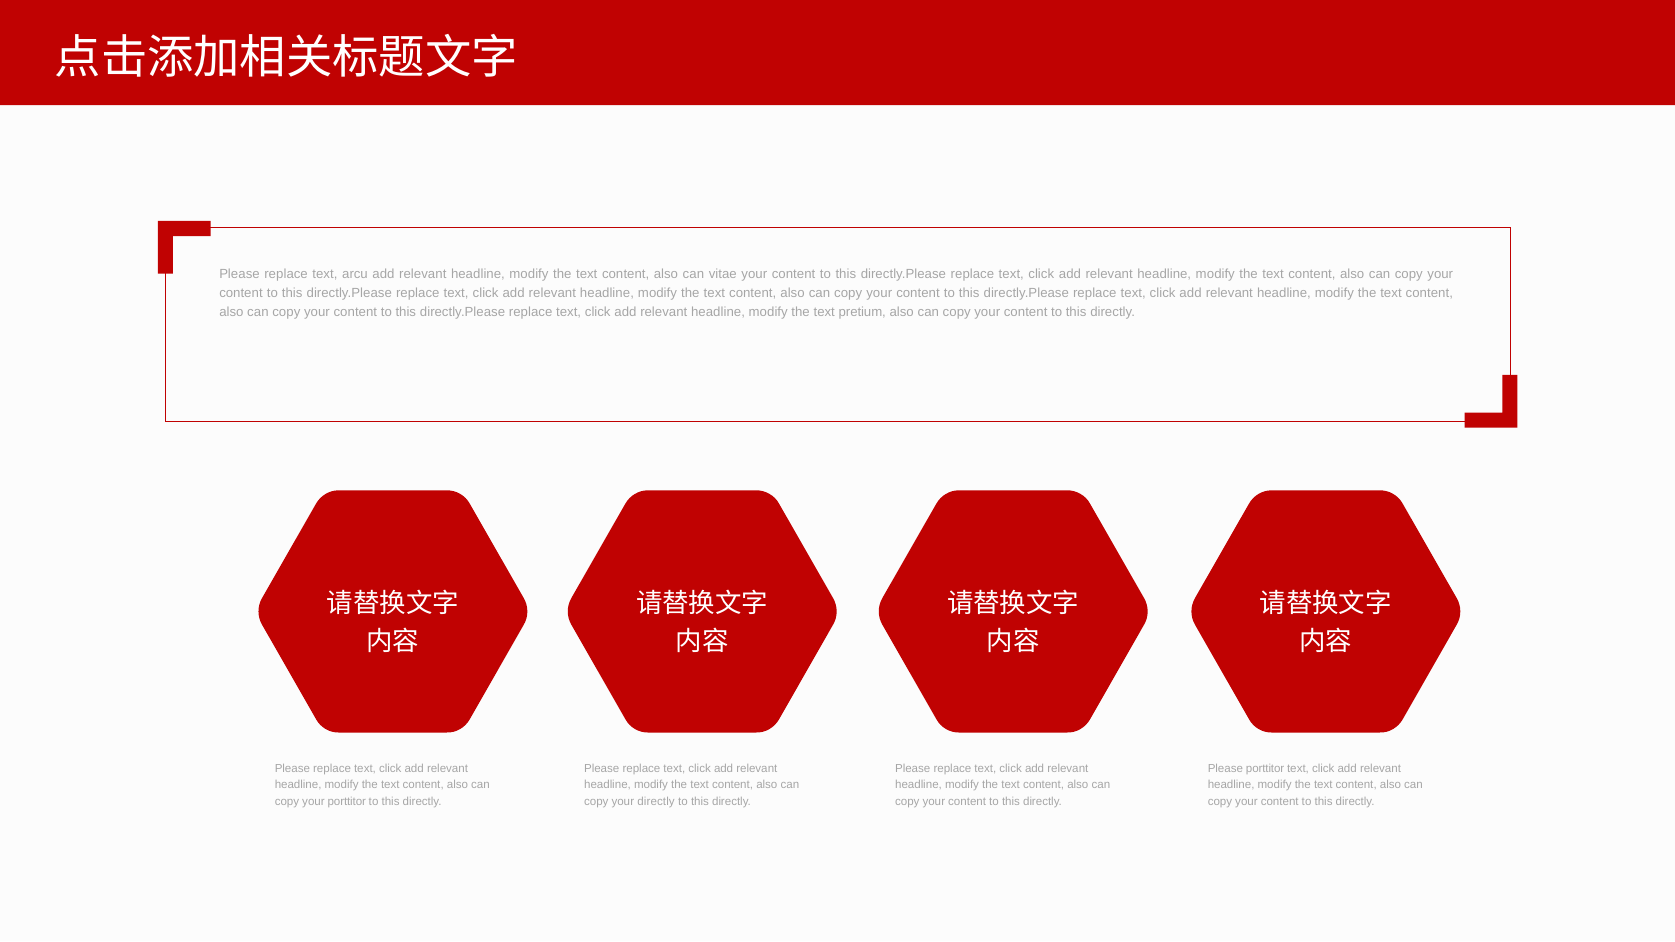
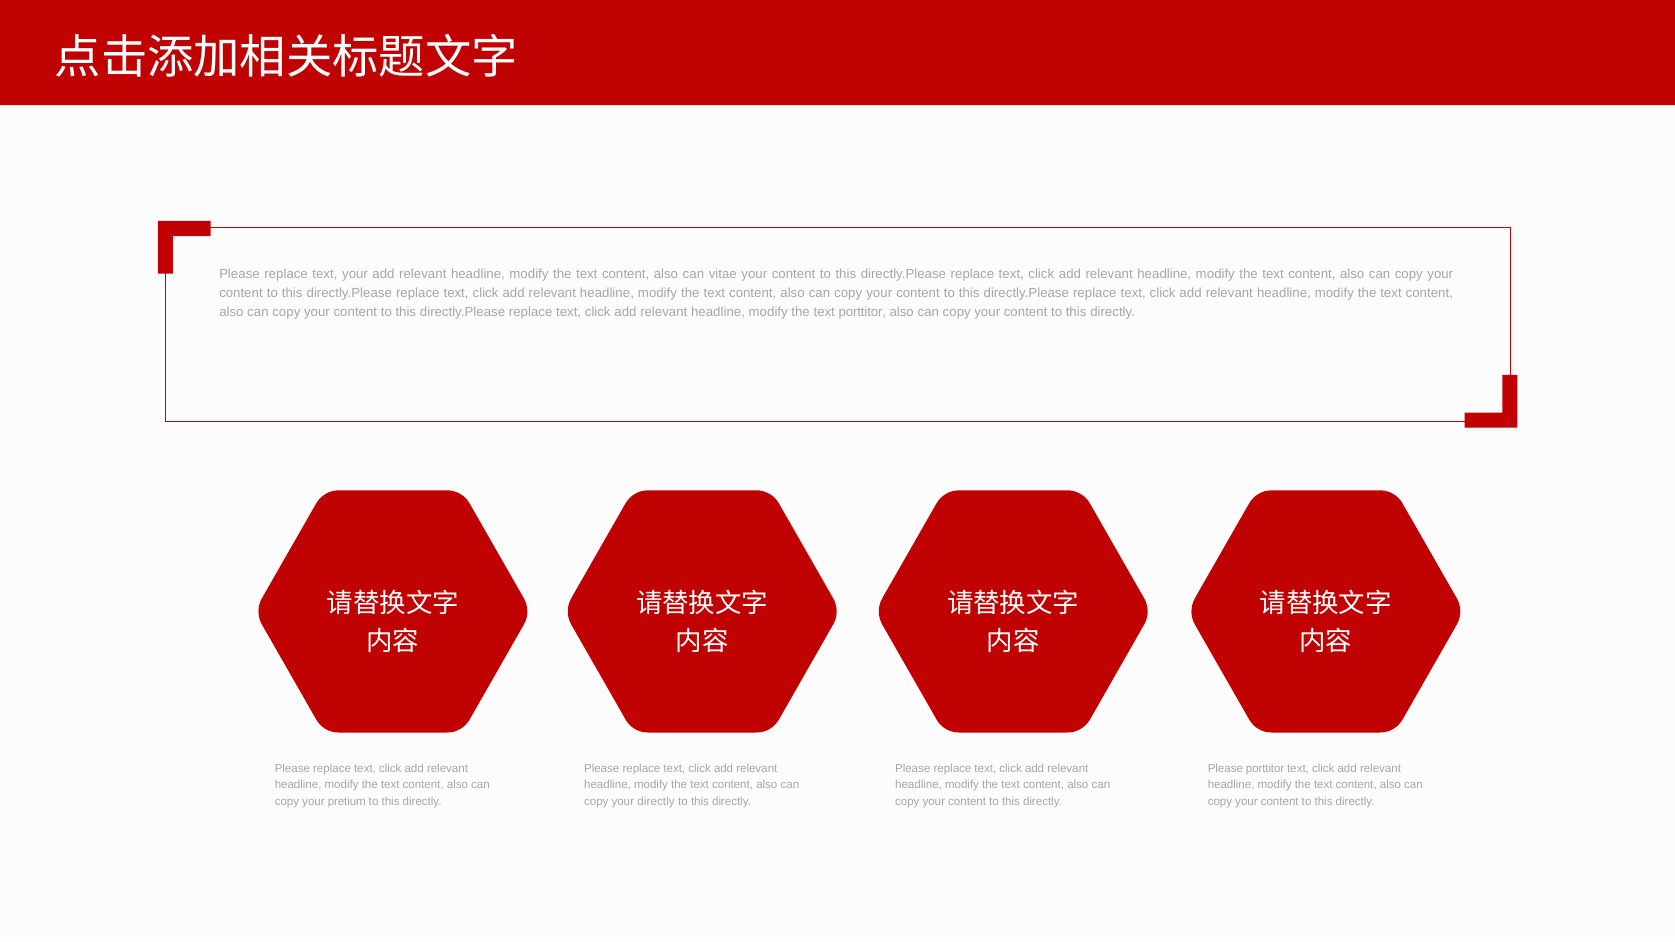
text arcu: arcu -> your
text pretium: pretium -> porttitor
your porttitor: porttitor -> pretium
